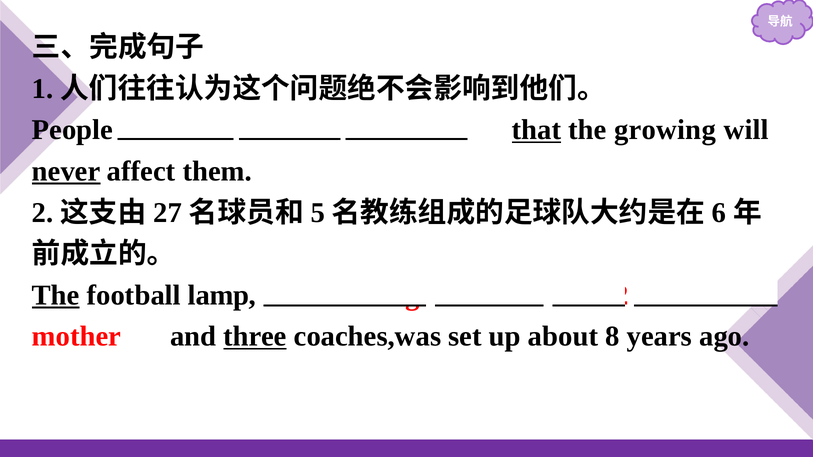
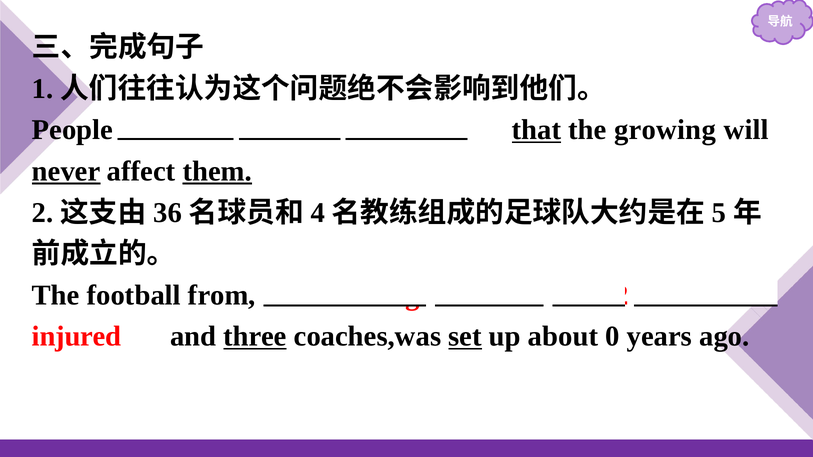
them underline: none -> present
27: 27 -> 36
5: 5 -> 4
6: 6 -> 5
The at (56, 295) underline: present -> none
lamp: lamp -> from
mother: mother -> injured
set underline: none -> present
8: 8 -> 0
